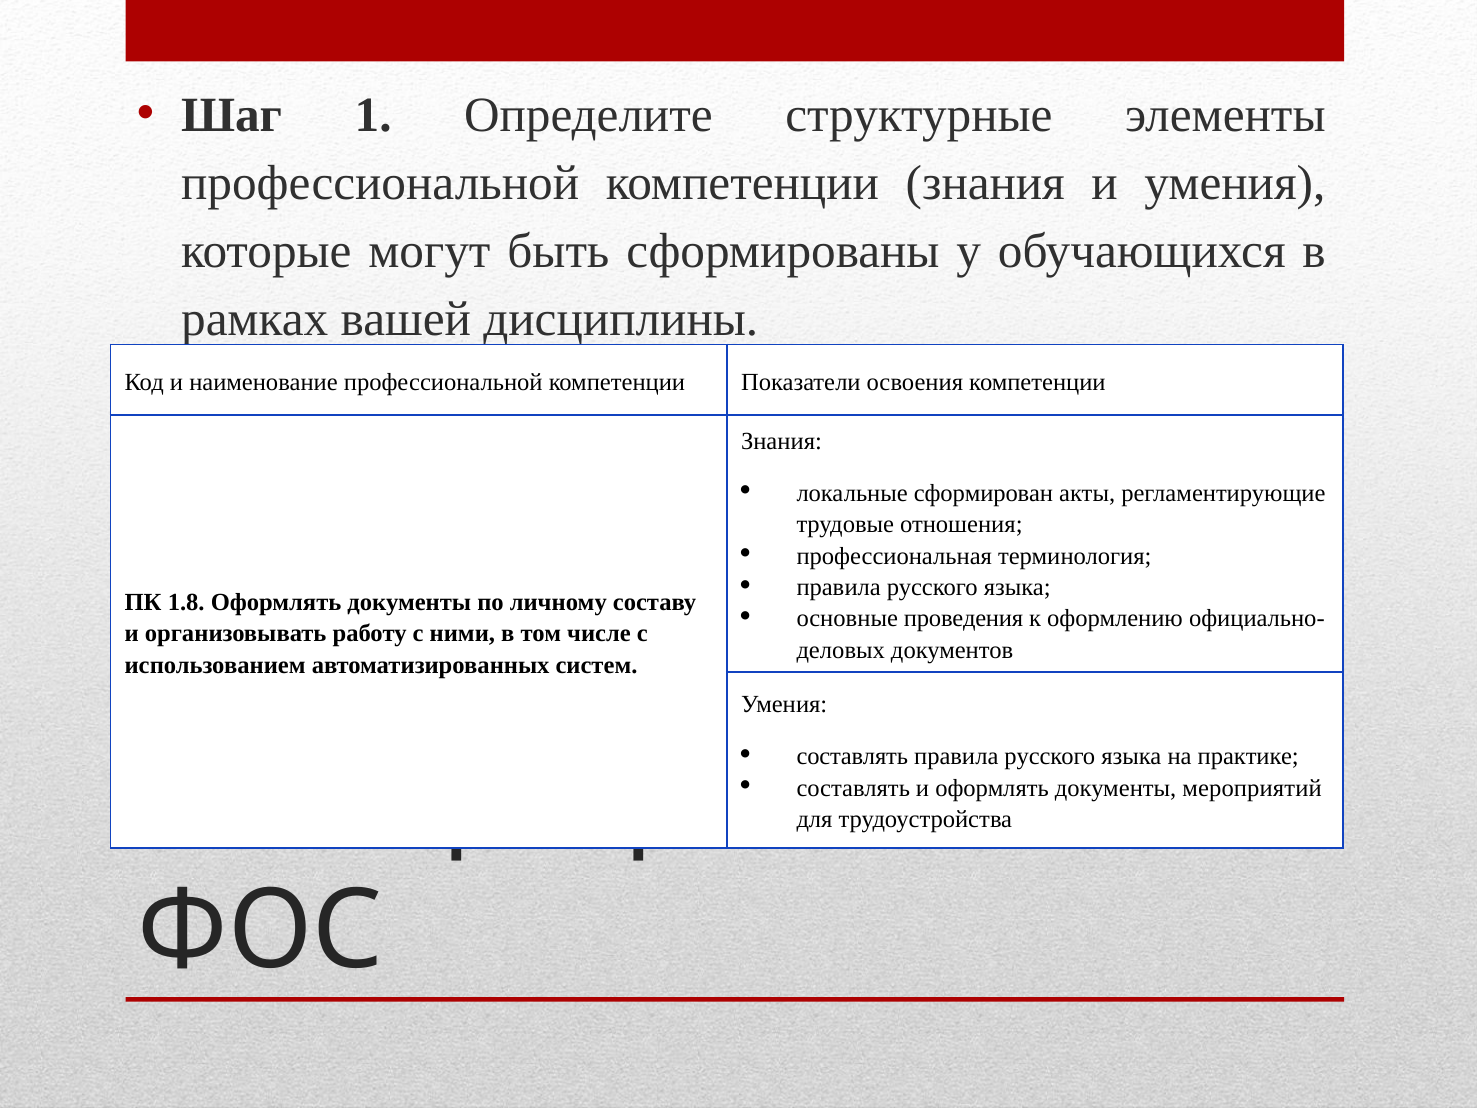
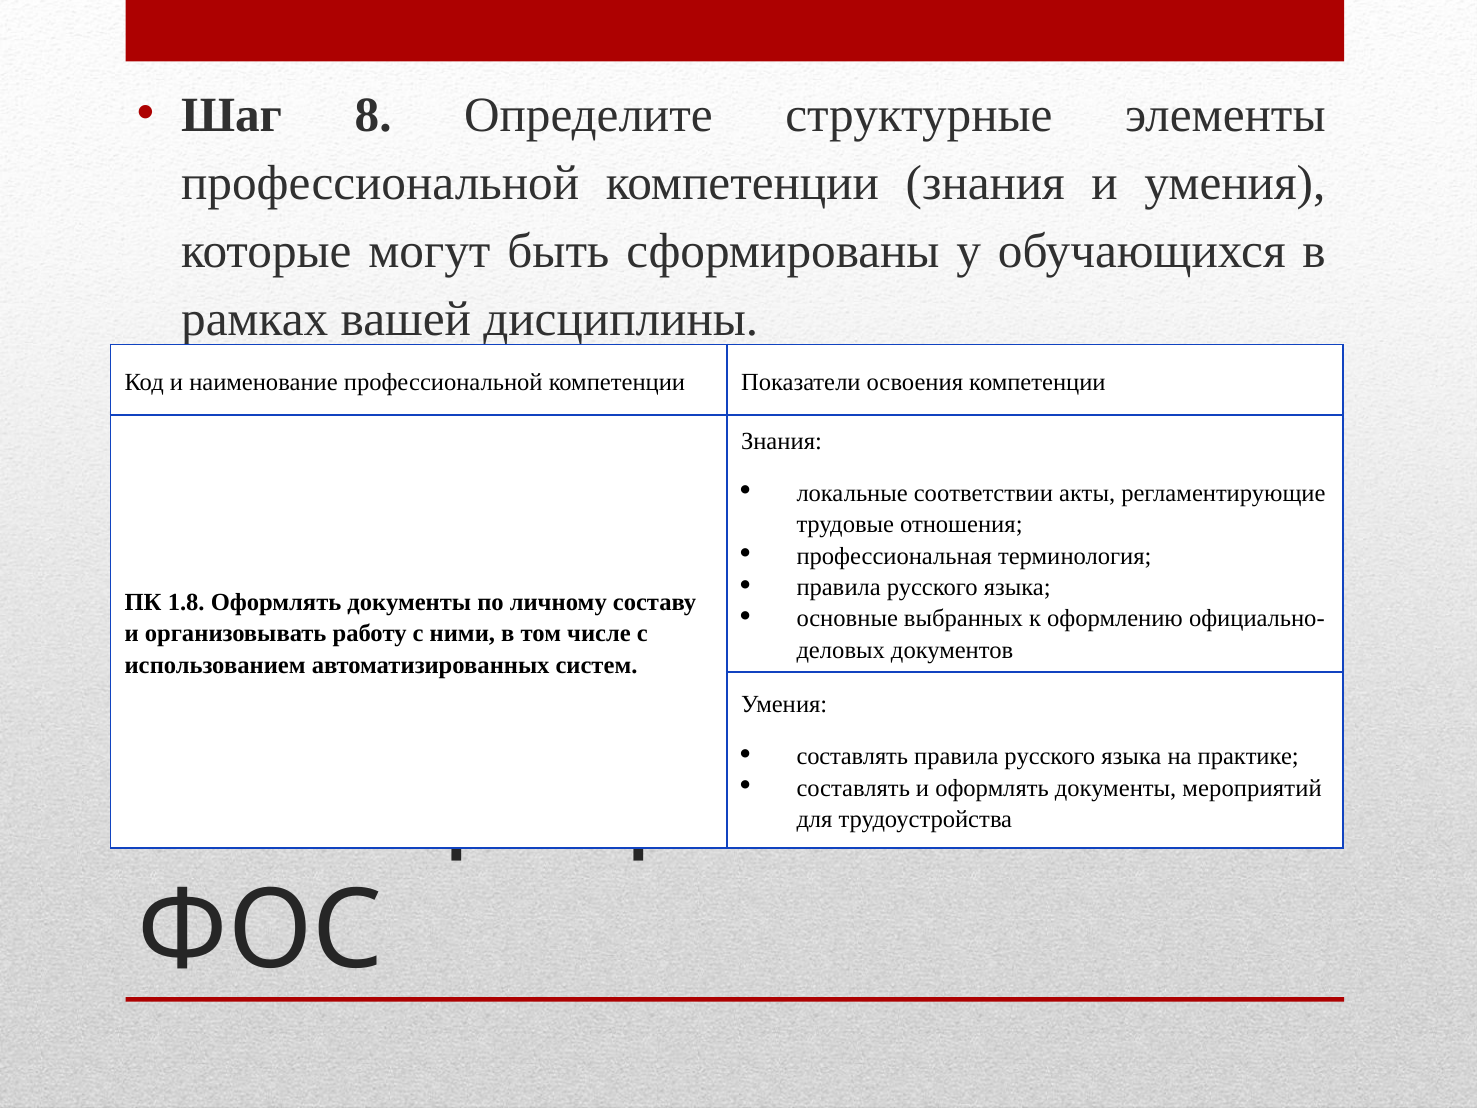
1: 1 -> 8
сформирован: сформирован -> соответствии
проведения: проведения -> выбранных
